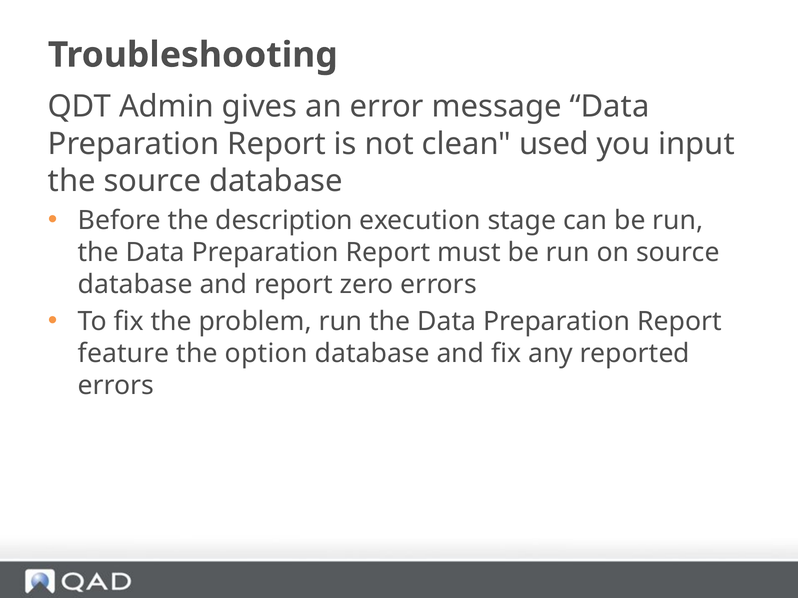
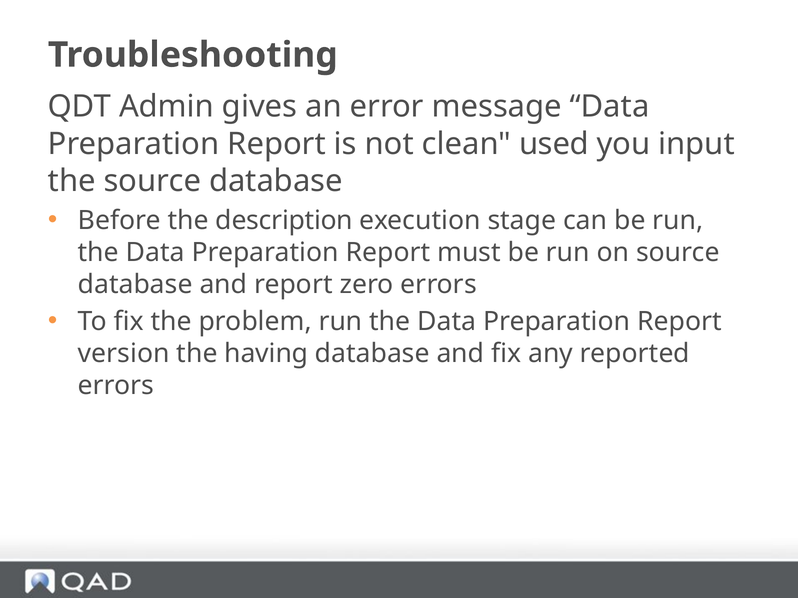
feature: feature -> version
option: option -> having
